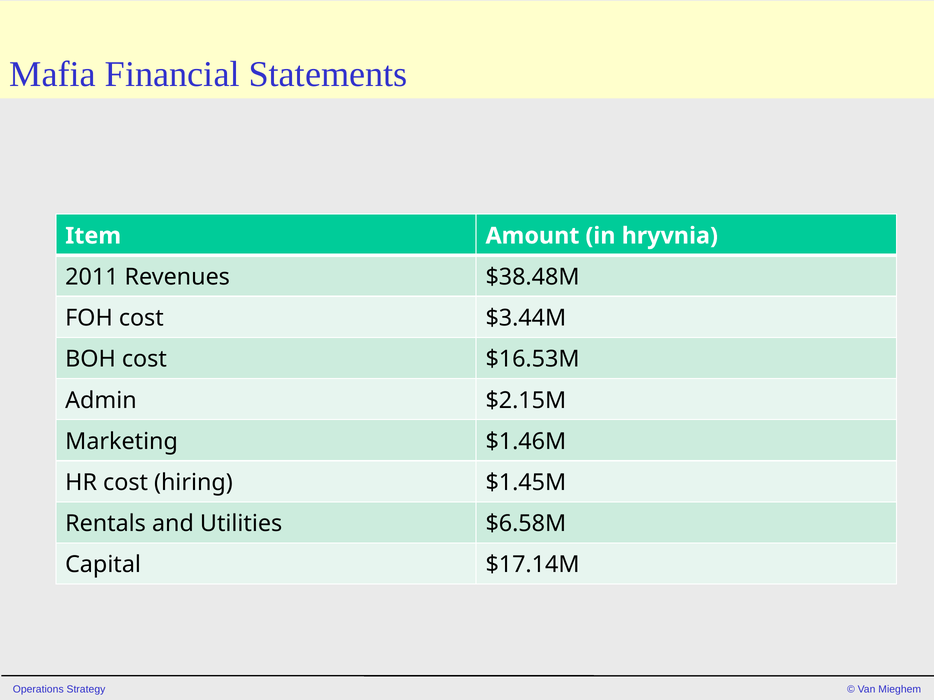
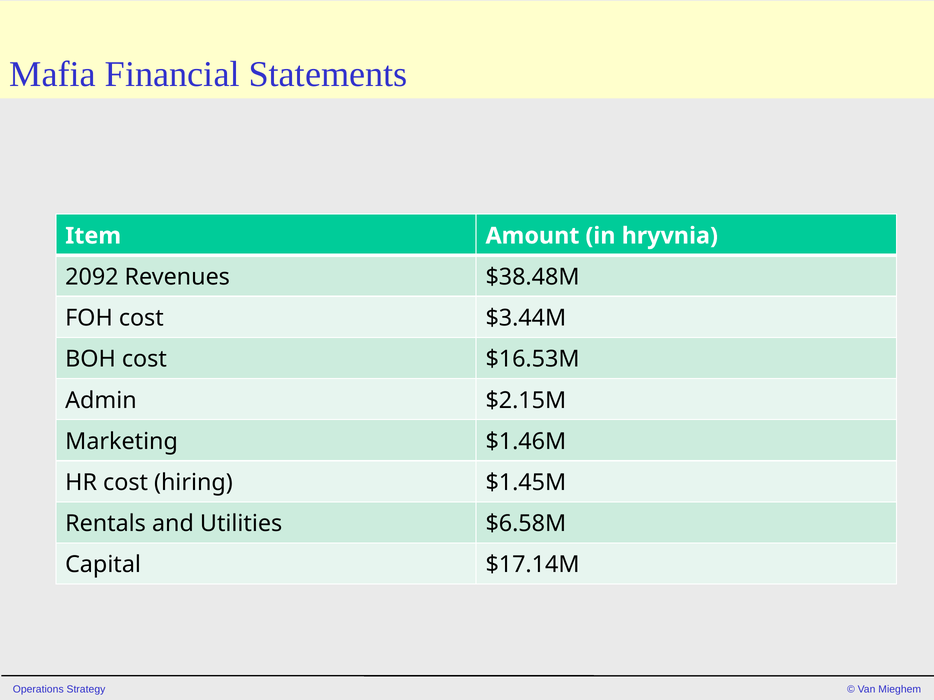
2011: 2011 -> 2092
